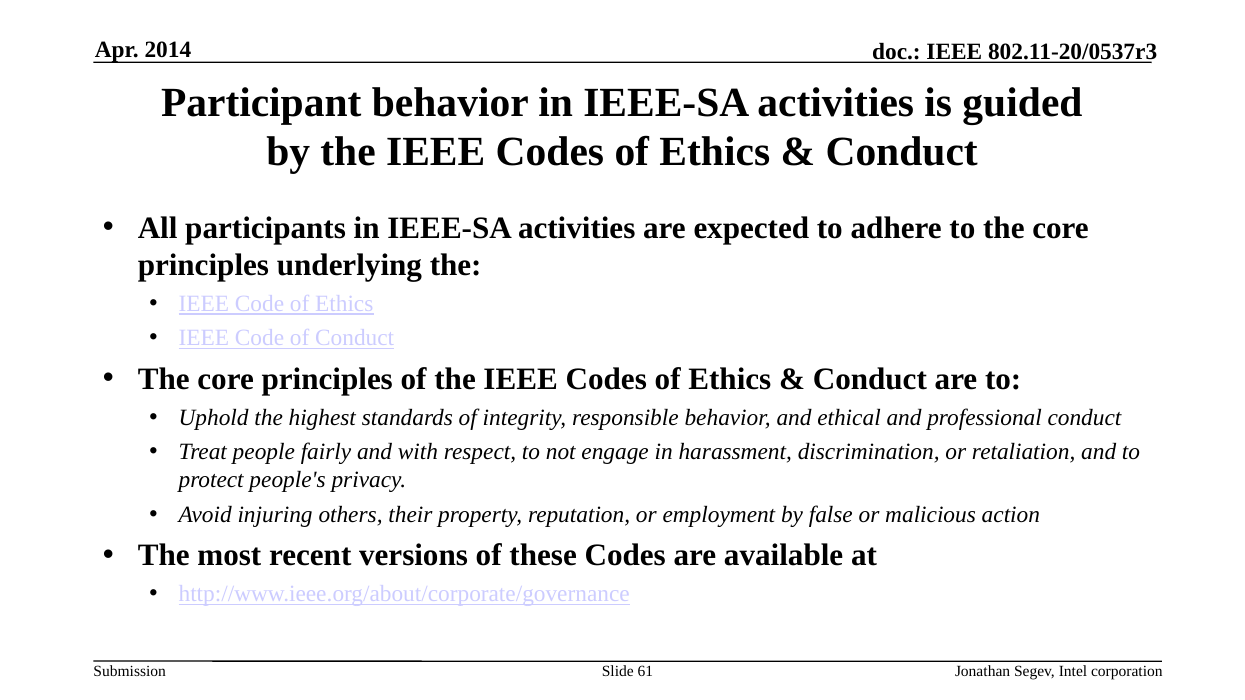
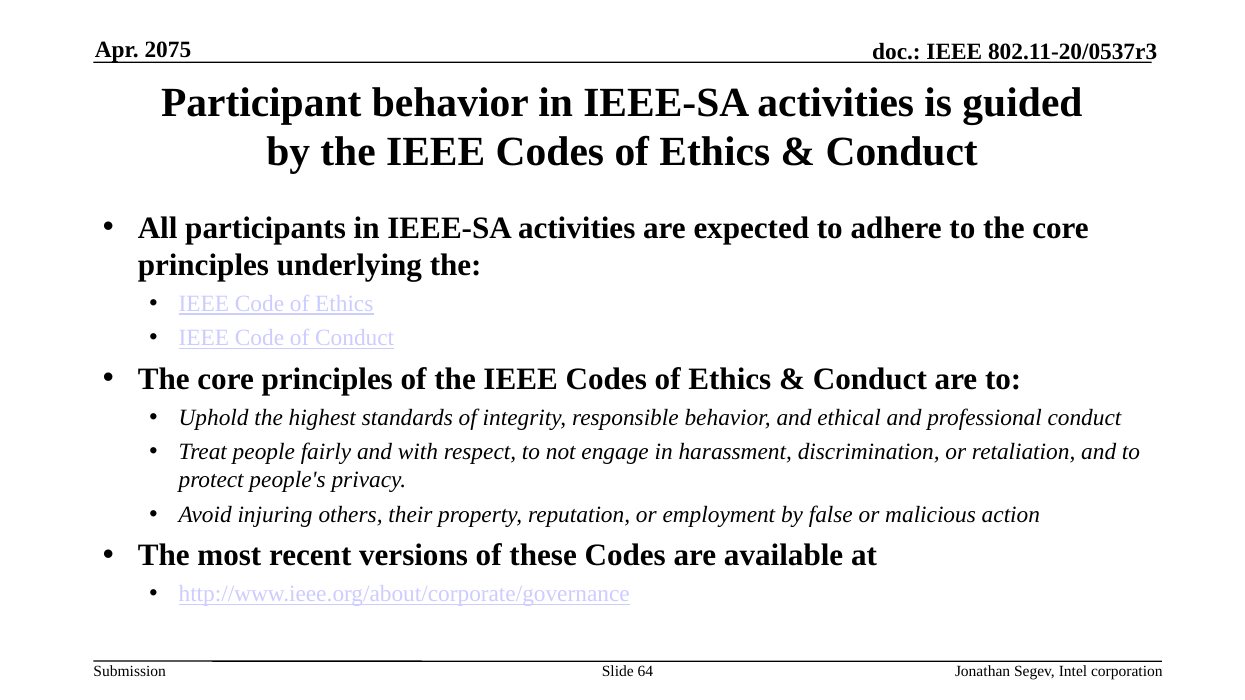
2014: 2014 -> 2075
61: 61 -> 64
